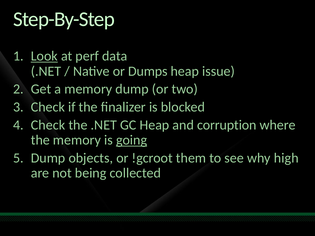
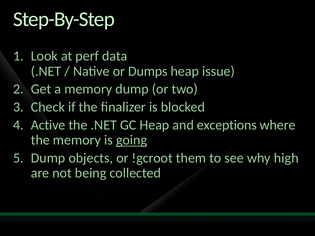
Look underline: present -> none
Check at (48, 125): Check -> Active
corruption: corruption -> exceptions
